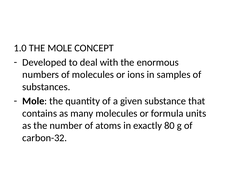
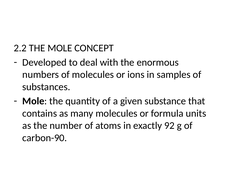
1.0: 1.0 -> 2.2
80: 80 -> 92
carbon-32: carbon-32 -> carbon-90
